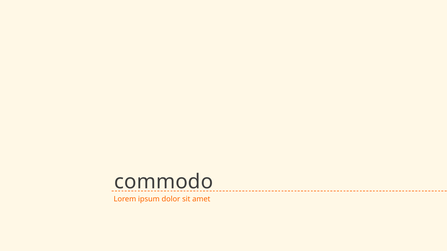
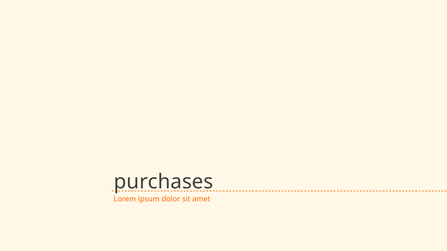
commodo: commodo -> purchases
